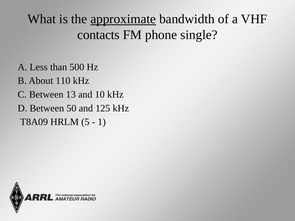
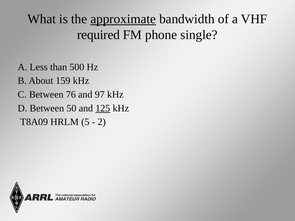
contacts: contacts -> required
110: 110 -> 159
13: 13 -> 76
10: 10 -> 97
125 underline: none -> present
1: 1 -> 2
